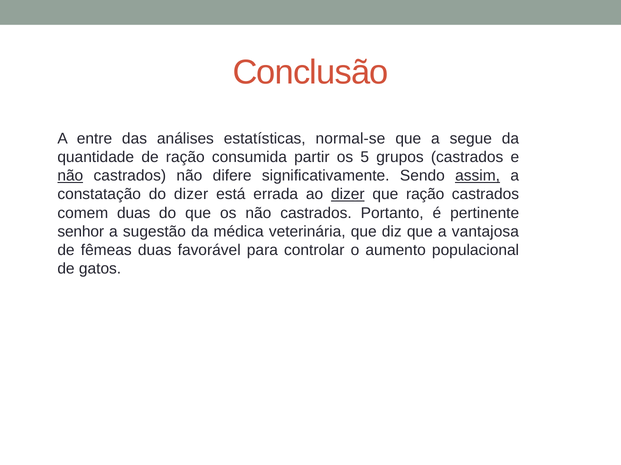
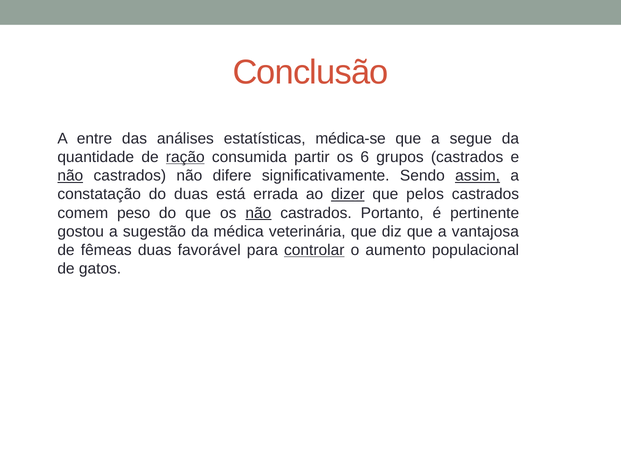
normal-se: normal-se -> médica-se
ração at (185, 157) underline: none -> present
5: 5 -> 6
do dizer: dizer -> duas
que ração: ração -> pelos
comem duas: duas -> peso
não at (258, 213) underline: none -> present
senhor: senhor -> gostou
controlar underline: none -> present
